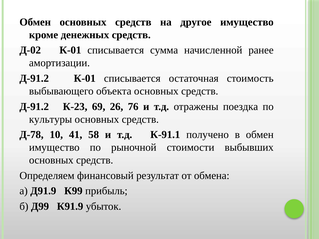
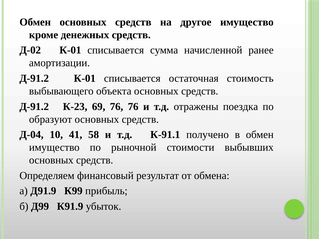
69 26: 26 -> 76
культуры: культуры -> образуют
Д-78: Д-78 -> Д-04
